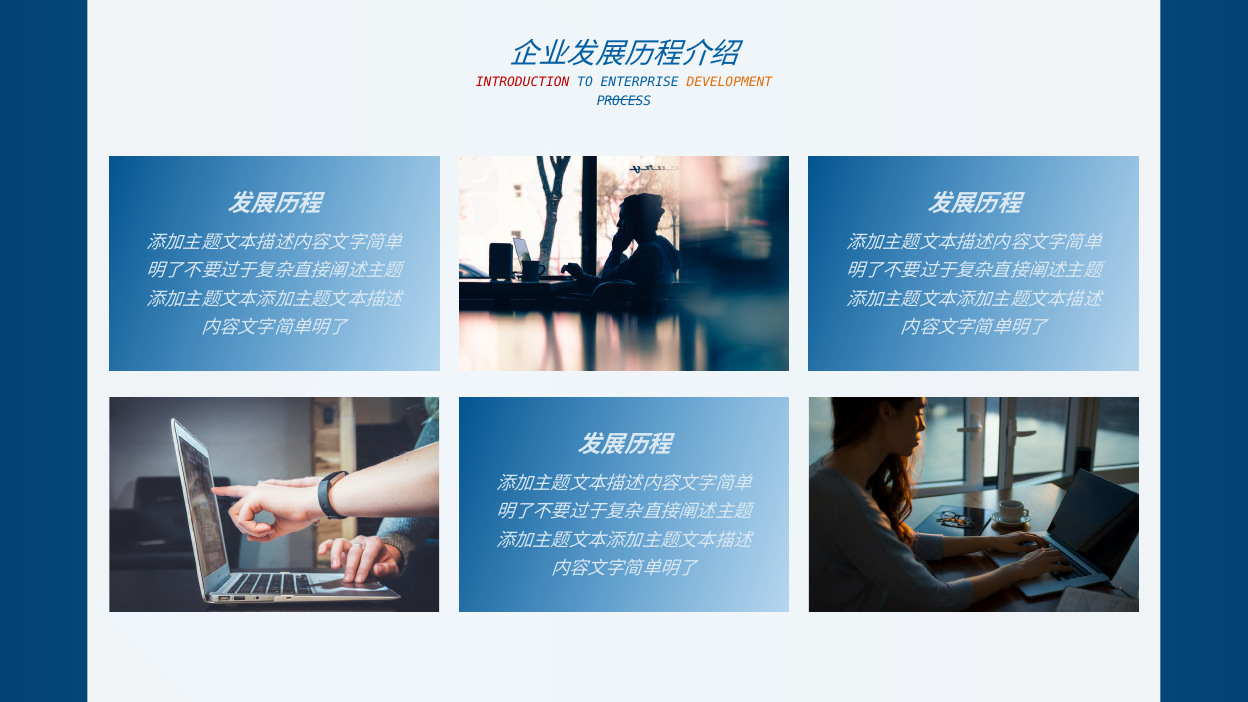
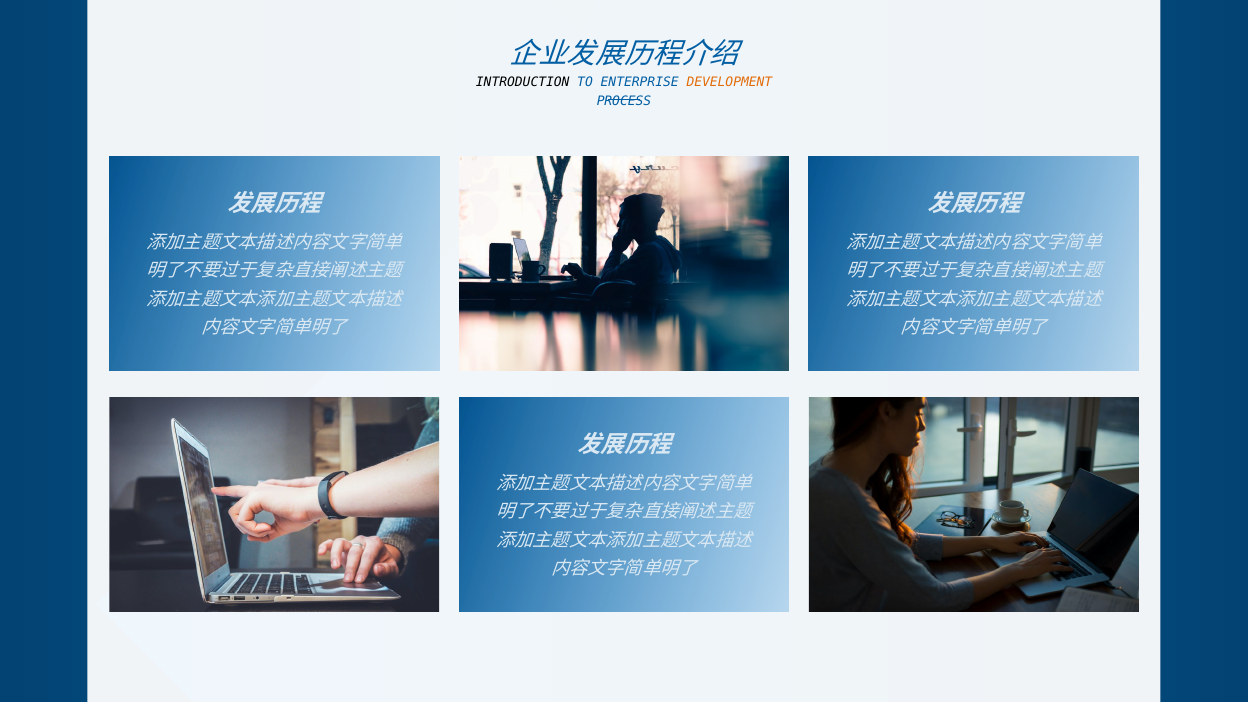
INTRODUCTION colour: red -> black
